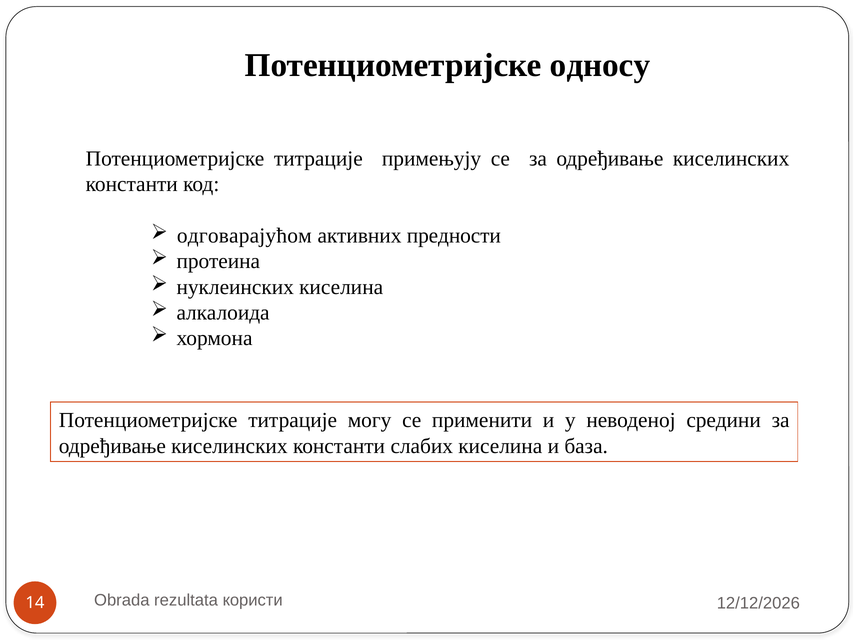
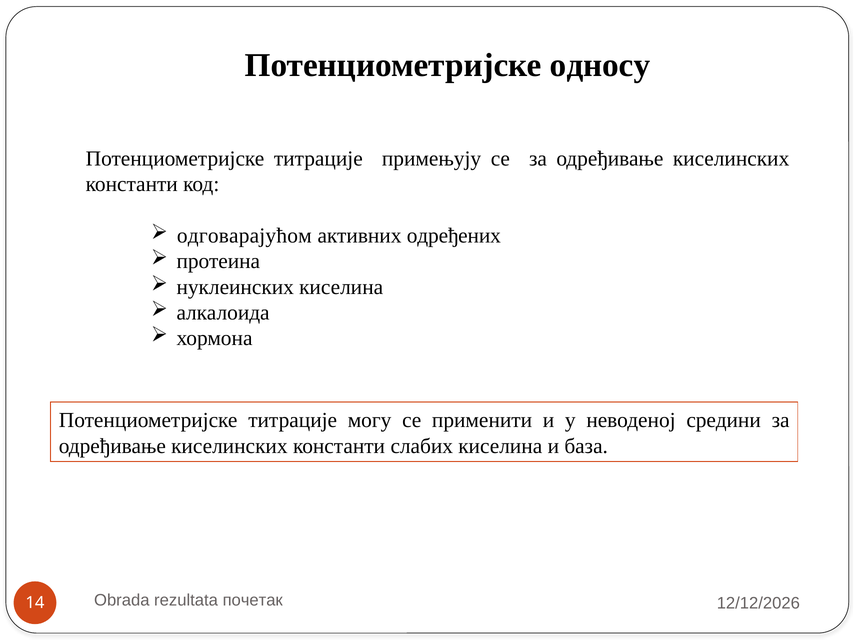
предности: предности -> одређених
користи: користи -> почетак
